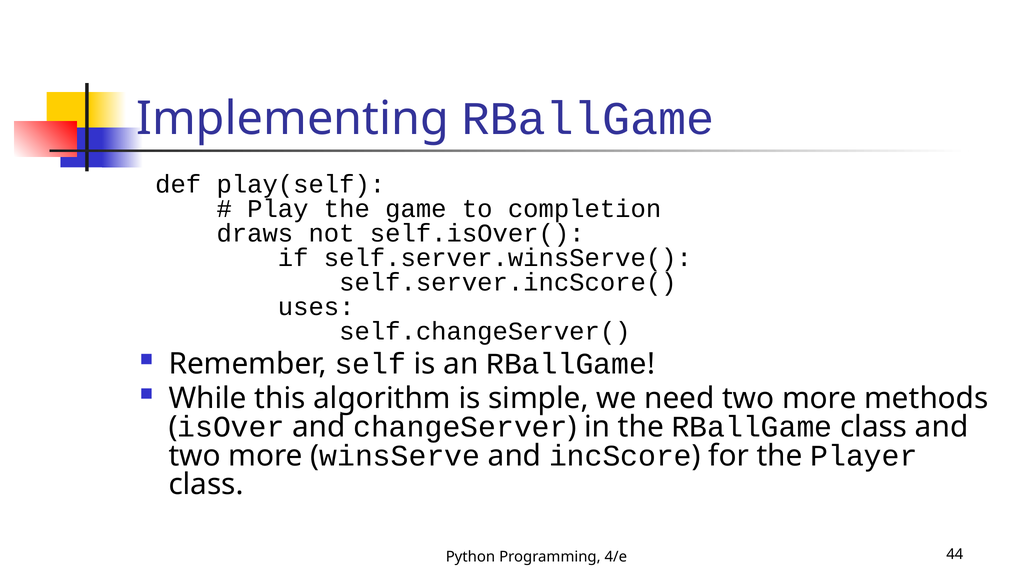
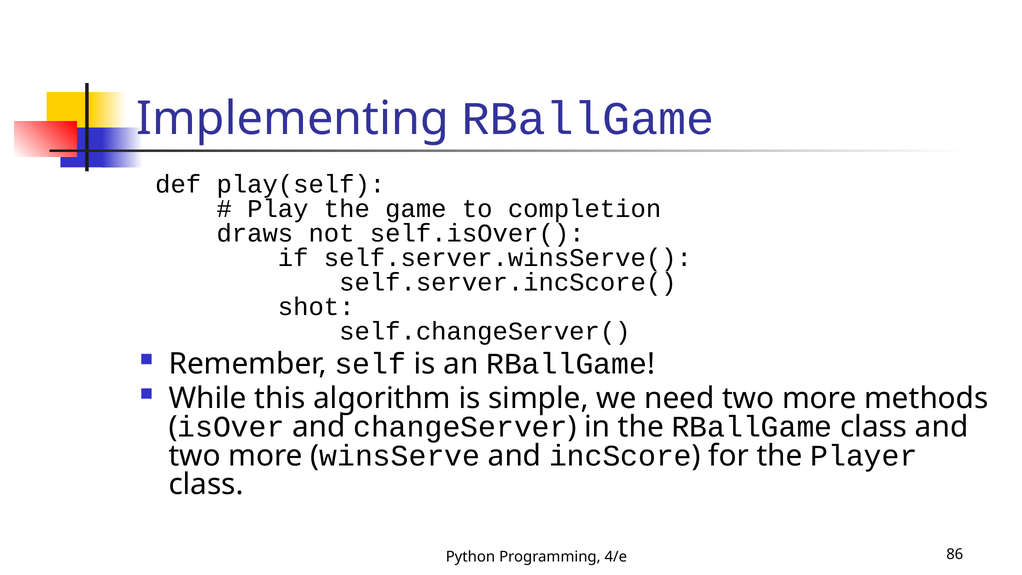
uses: uses -> shot
44: 44 -> 86
